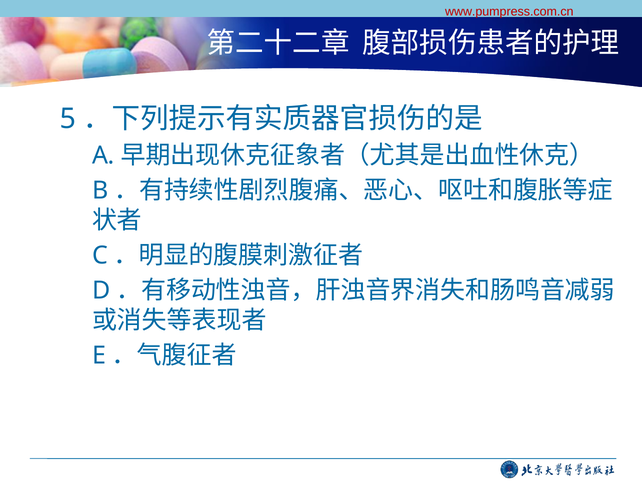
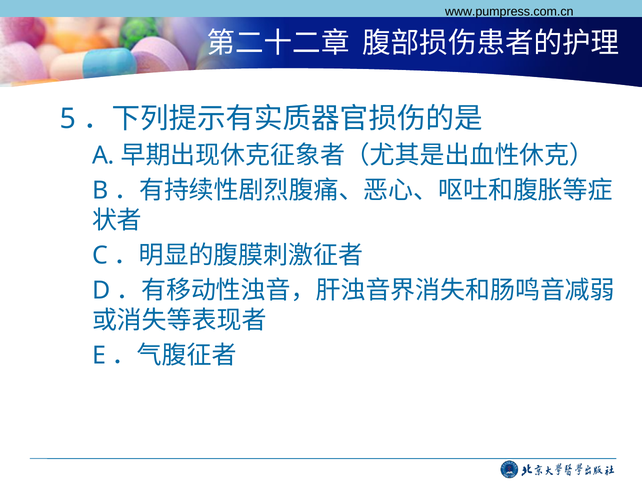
www.pumpress.com.cn colour: red -> black
